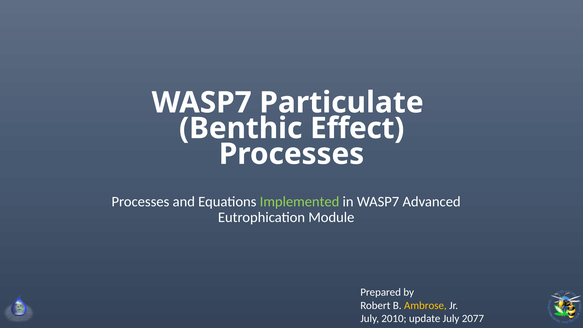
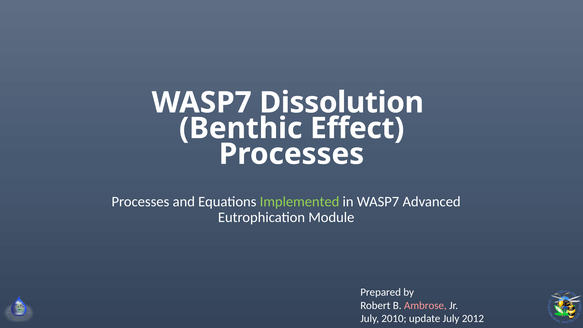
Particulate: Particulate -> Dissolution
Ambrose colour: yellow -> pink
2077: 2077 -> 2012
